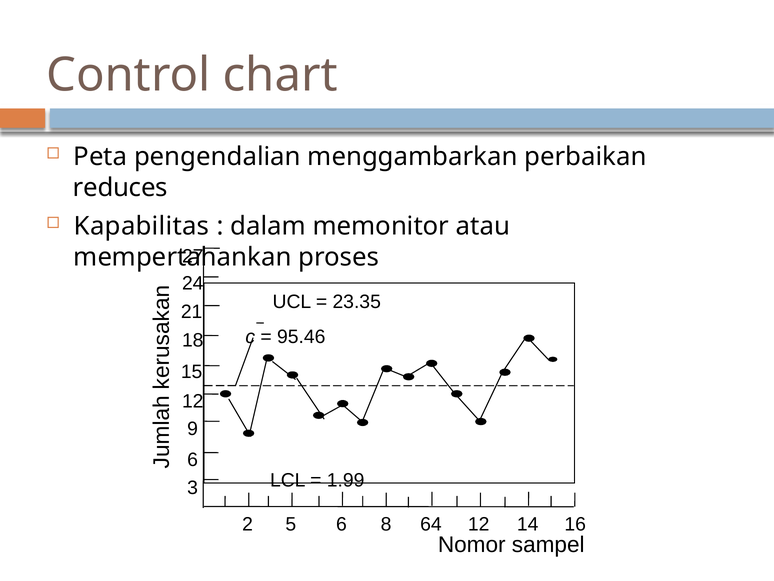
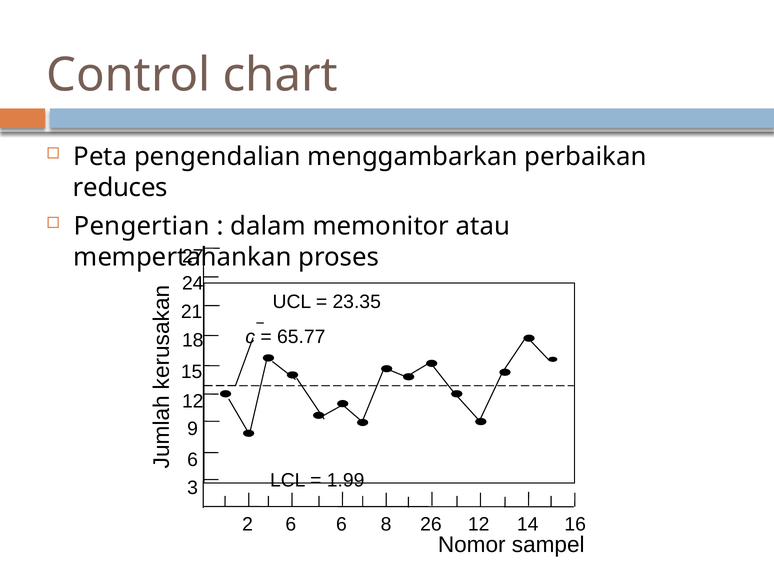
Kapabilitas: Kapabilitas -> Pengertian
95.46: 95.46 -> 65.77
2 5: 5 -> 6
64: 64 -> 26
